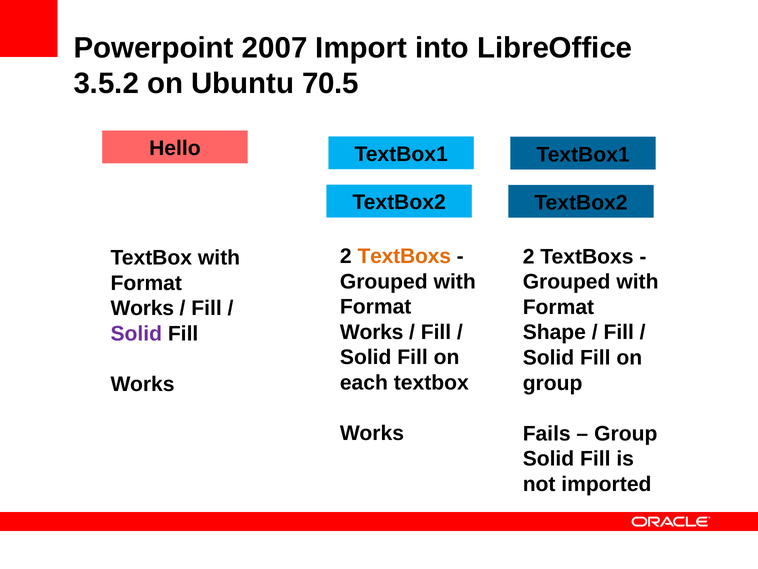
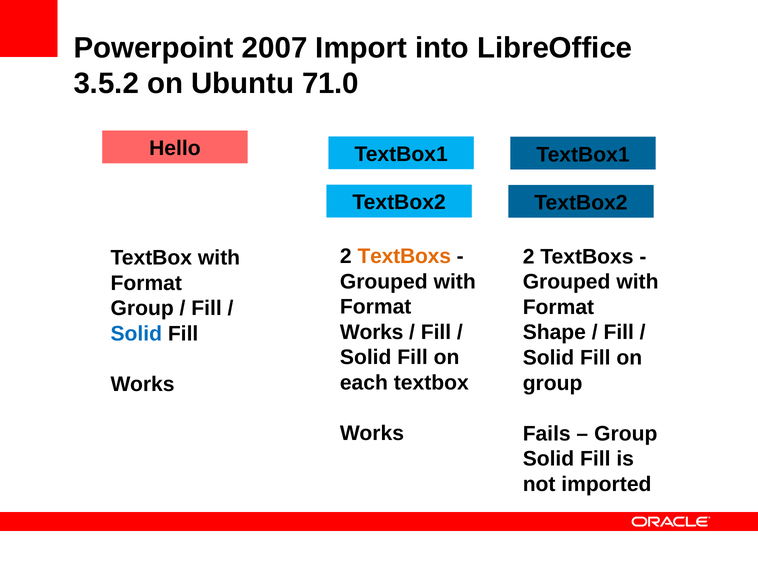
70.5: 70.5 -> 71.0
Works at (142, 308): Works -> Group
Solid at (136, 333) colour: purple -> blue
